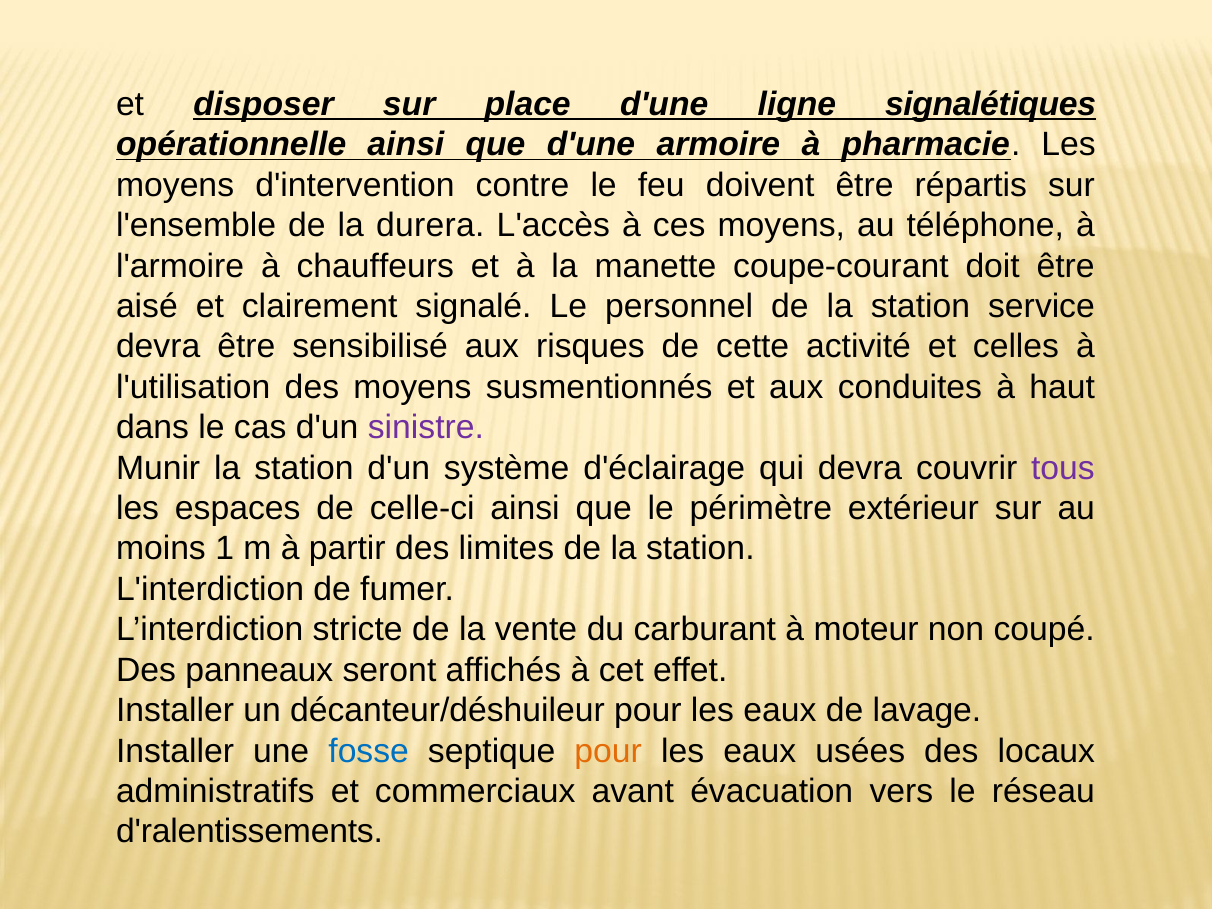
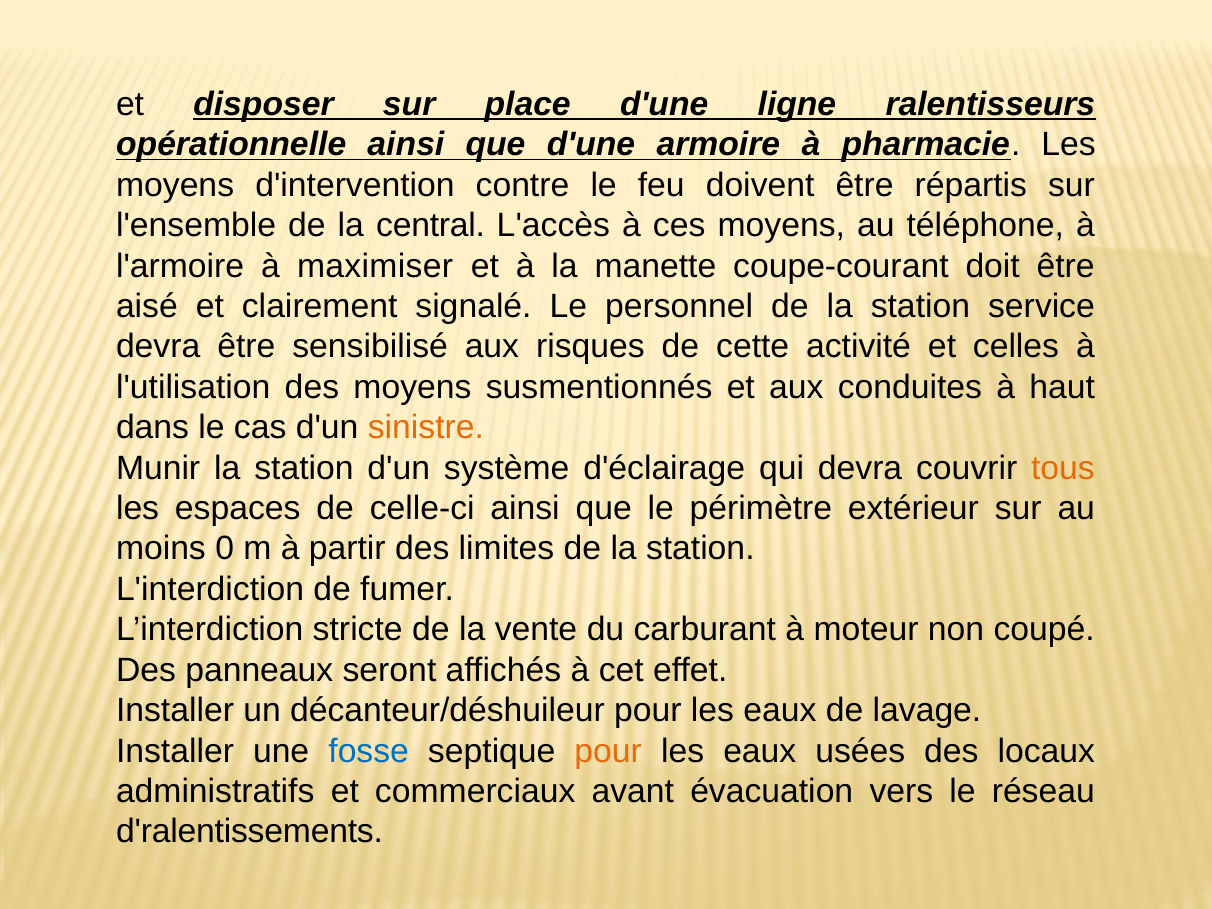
signalétiques: signalétiques -> ralentisseurs
durera: durera -> central
chauffeurs: chauffeurs -> maximiser
sinistre colour: purple -> orange
tous colour: purple -> orange
1: 1 -> 0
